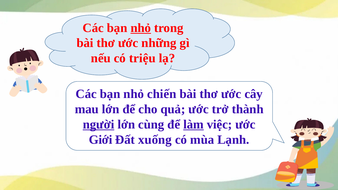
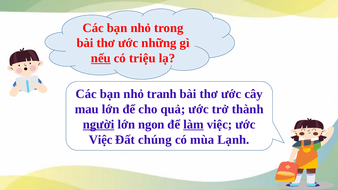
nhỏ at (141, 28) underline: present -> none
nếu underline: none -> present
chiến: chiến -> tranh
cùng: cùng -> ngon
Giới at (101, 140): Giới -> Việc
xuống: xuống -> chúng
